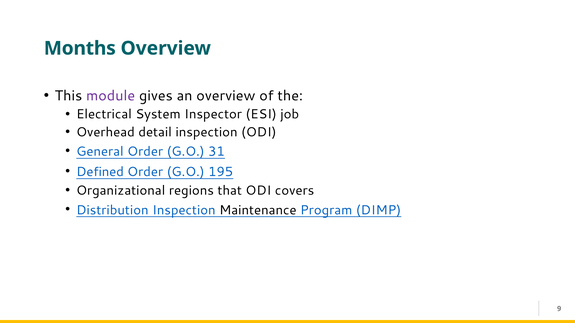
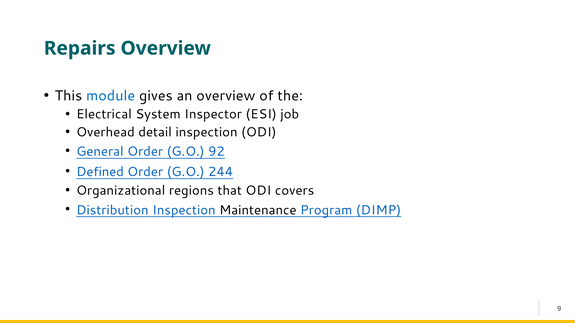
Months: Months -> Repairs
module colour: purple -> blue
31: 31 -> 92
195: 195 -> 244
